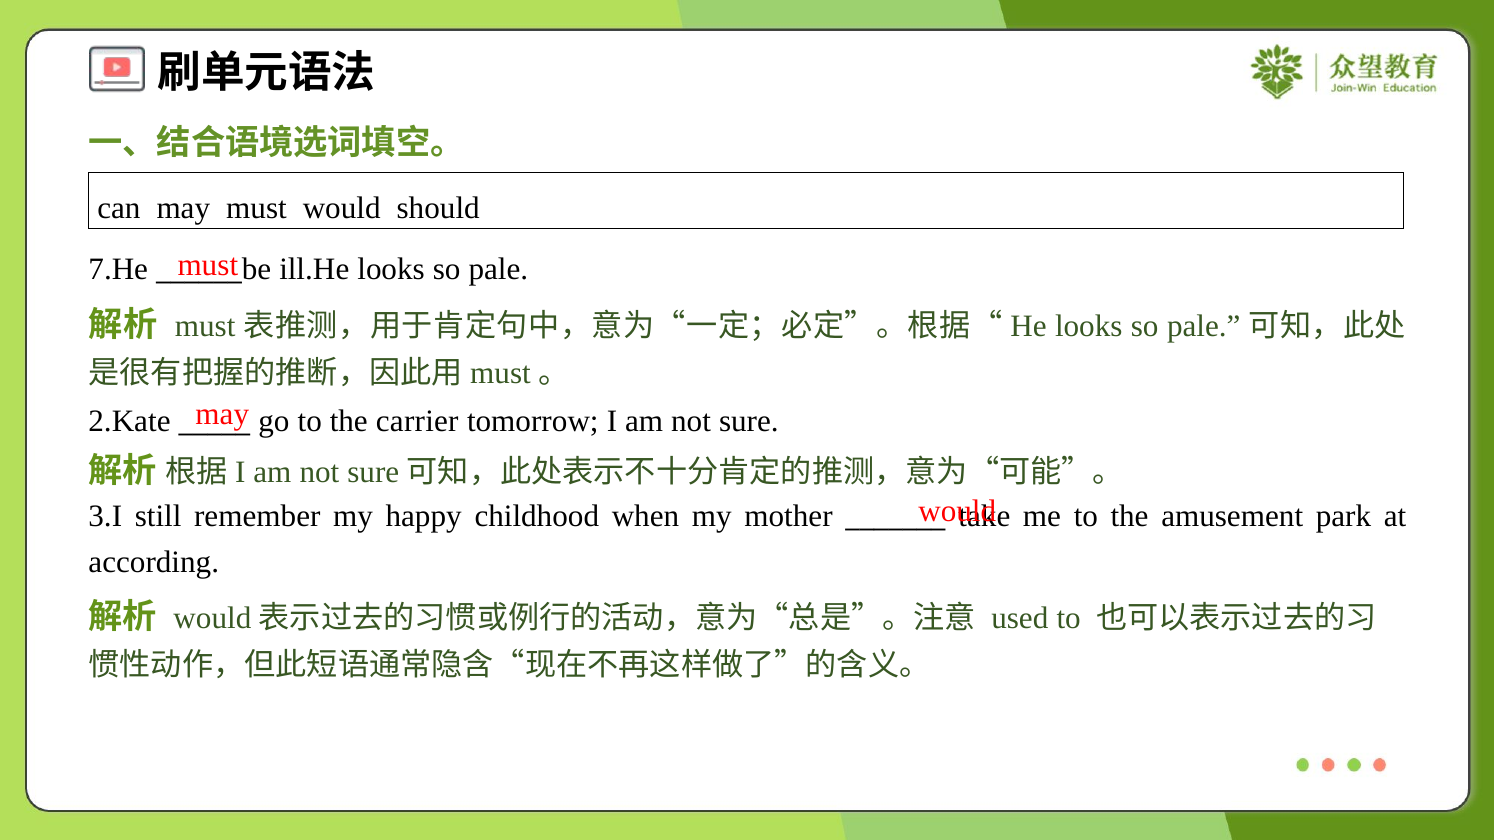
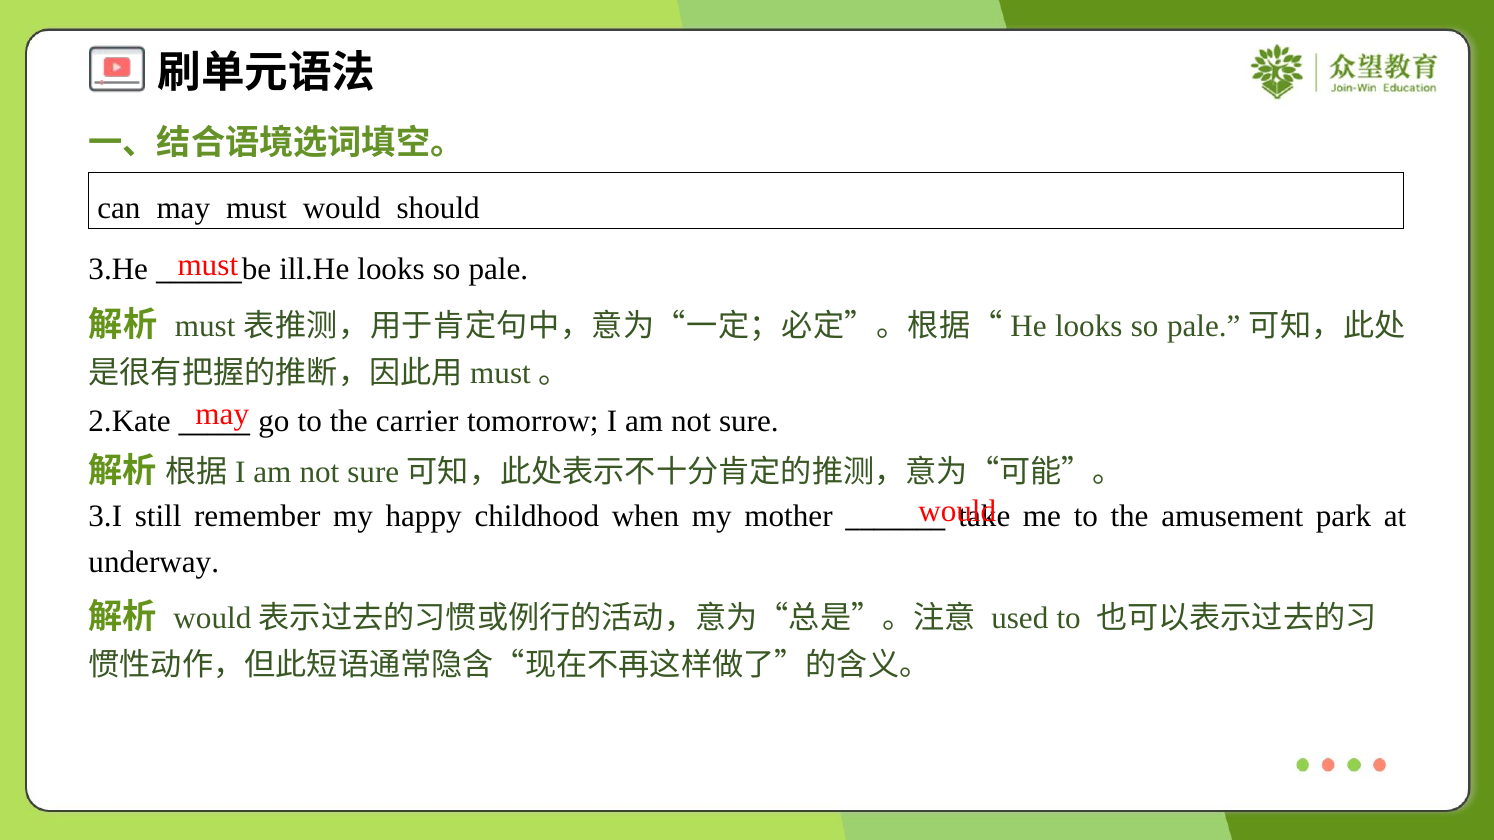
7.He: 7.He -> 3.He
according: according -> underway
